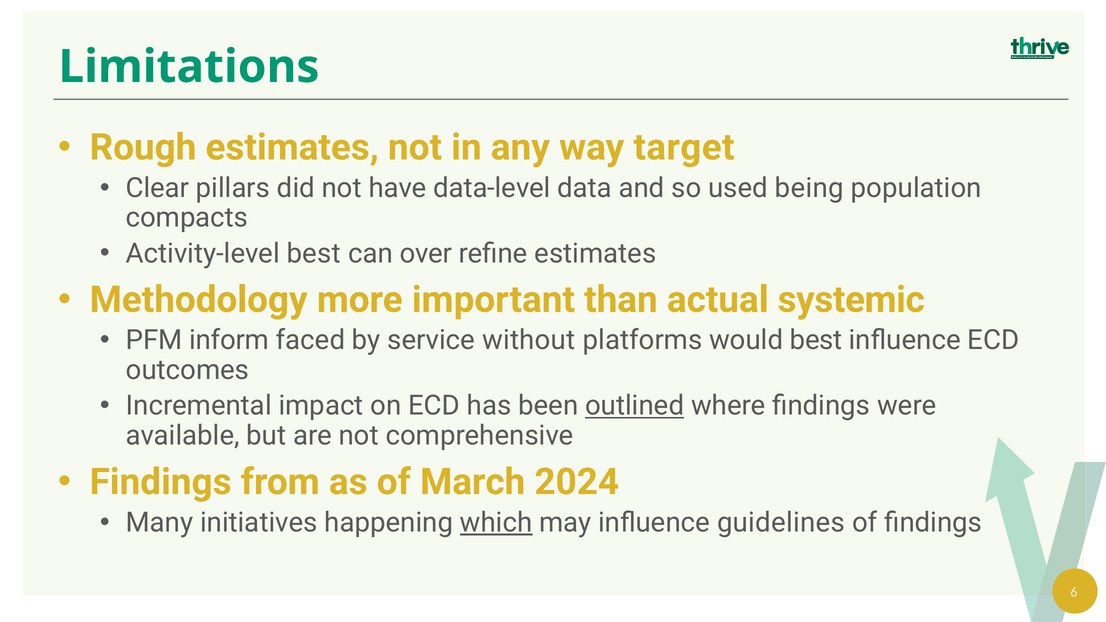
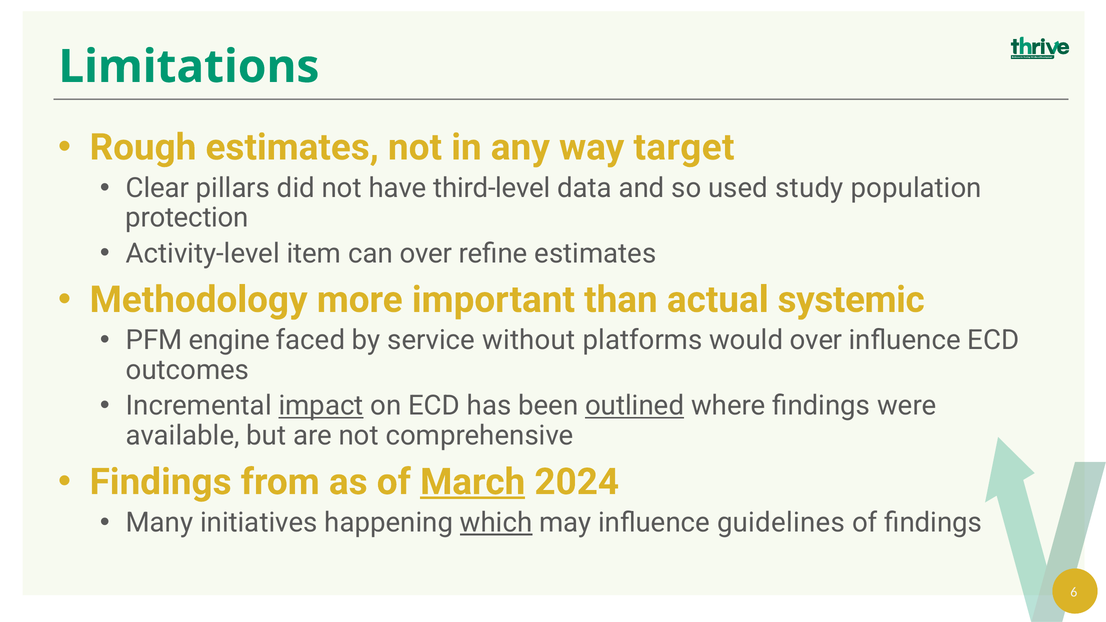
data-level: data-level -> third-level
being: being -> study
compacts: compacts -> protection
Activity-level best: best -> item
inform: inform -> engine
would best: best -> over
impact underline: none -> present
March underline: none -> present
